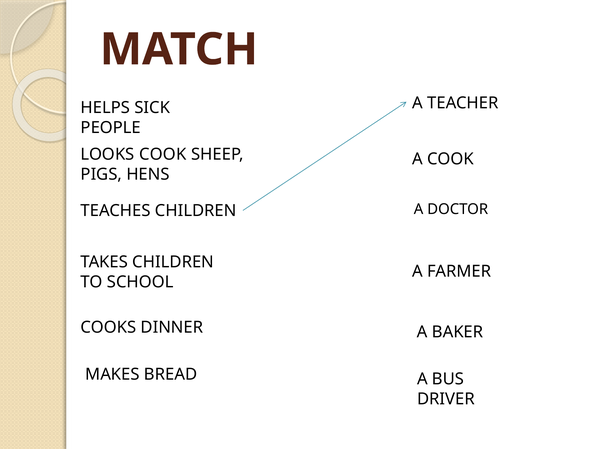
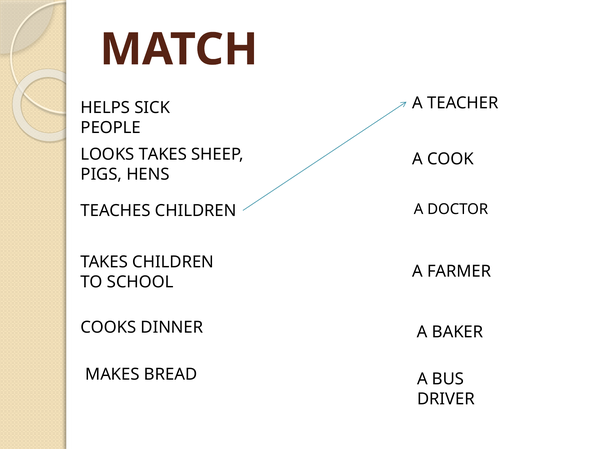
LOOKS COOK: COOK -> TAKES
